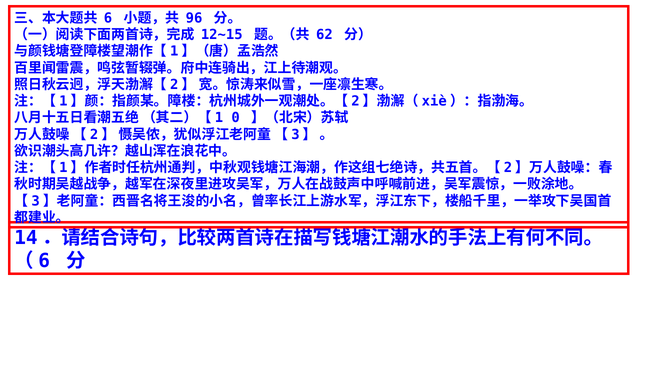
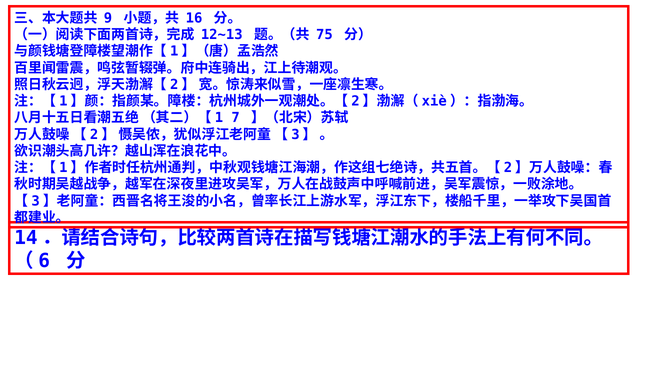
6: 6 -> 9
96: 96 -> 16
12~15: 12~15 -> 12~13
62: 62 -> 75
0: 0 -> 7
